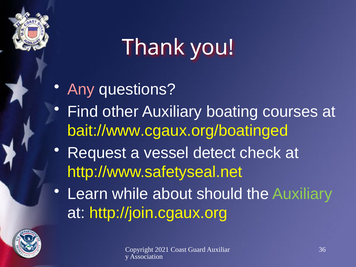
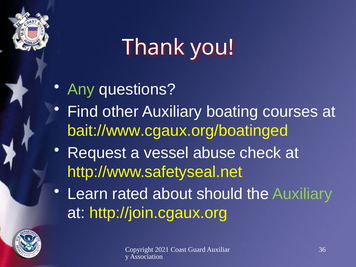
Any colour: pink -> light green
detect: detect -> abuse
while: while -> rated
